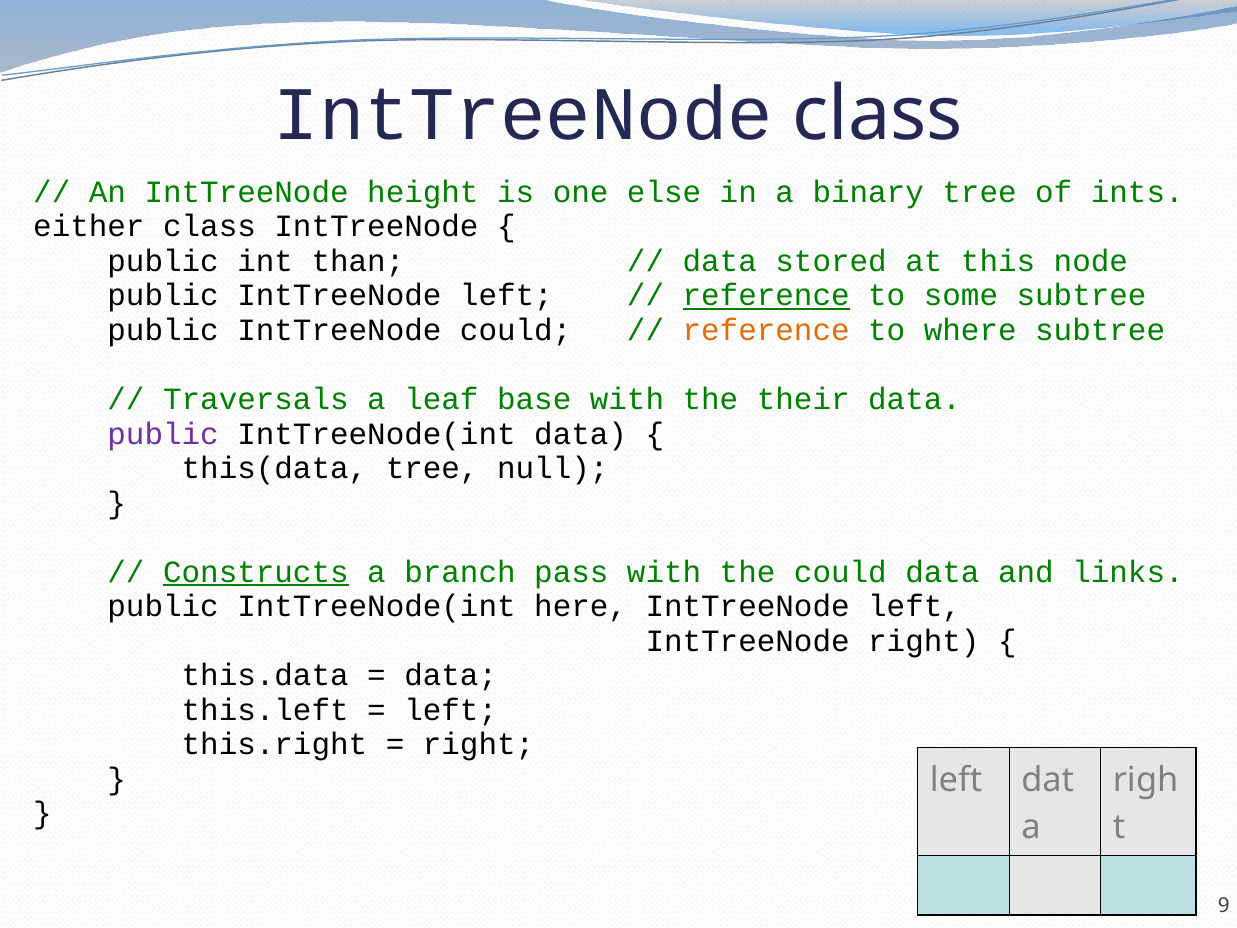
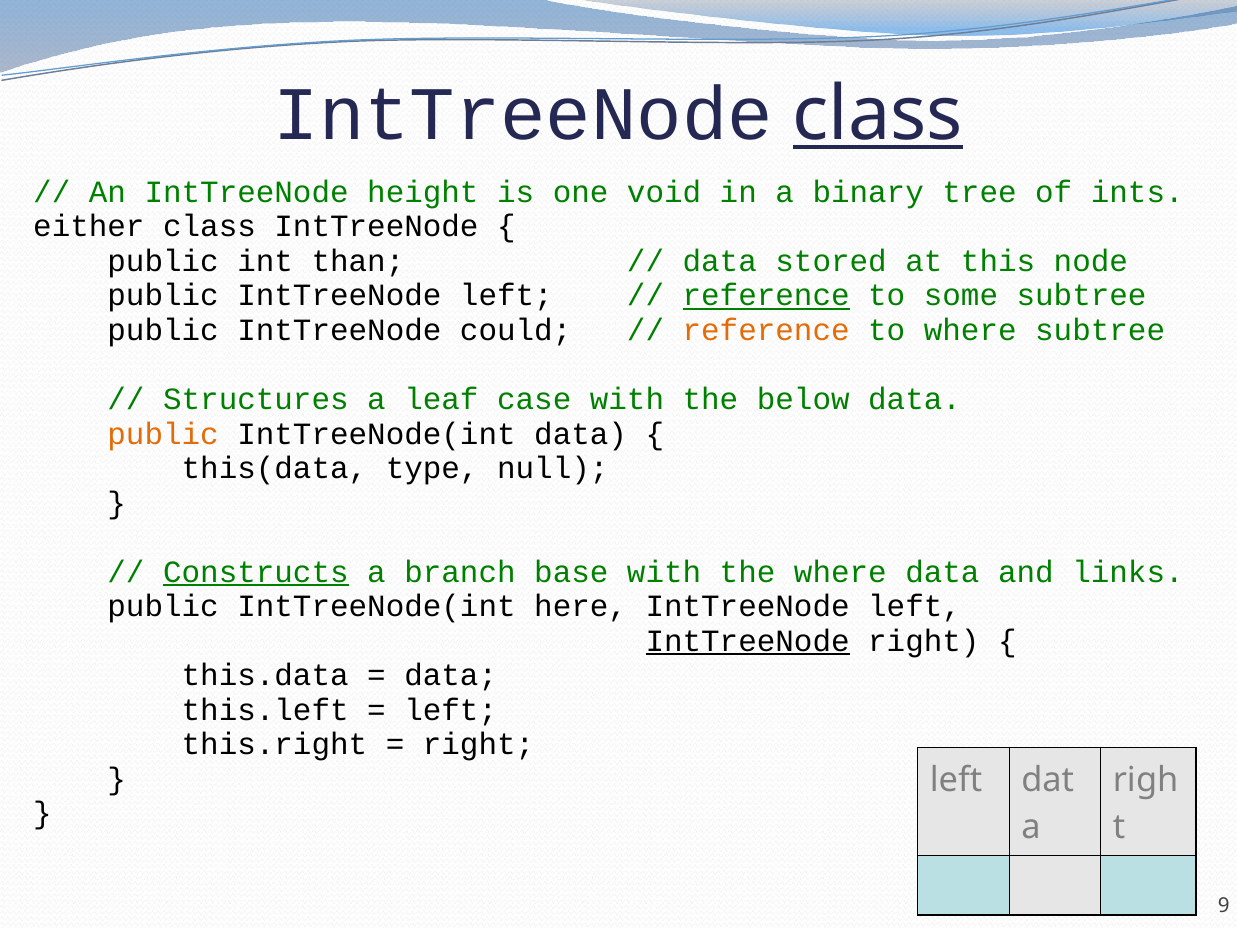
class at (878, 115) underline: none -> present
else: else -> void
Traversals: Traversals -> Structures
base: base -> case
their: their -> below
public at (163, 434) colour: purple -> orange
this(data tree: tree -> type
pass: pass -> base
the could: could -> where
IntTreeNode at (748, 641) underline: none -> present
